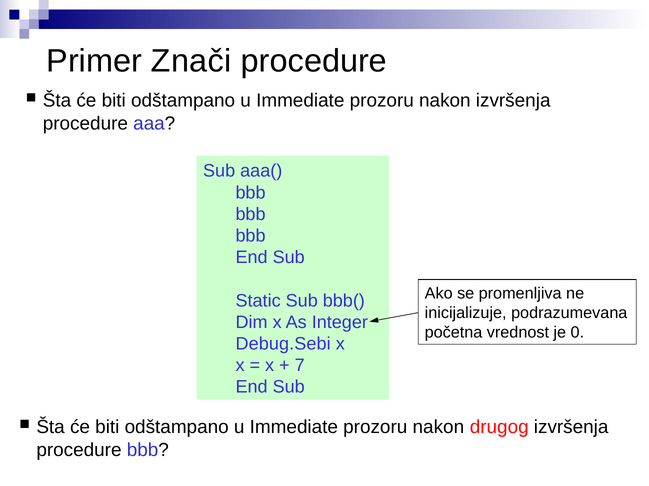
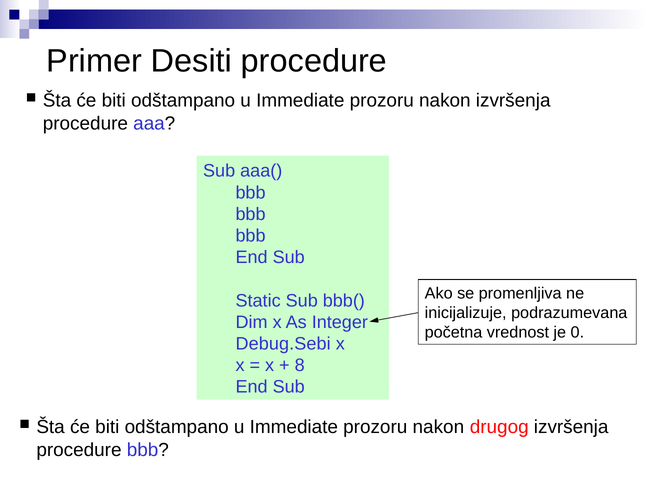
Znači: Znači -> Desiti
7: 7 -> 8
